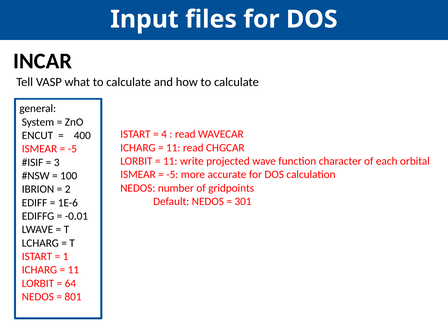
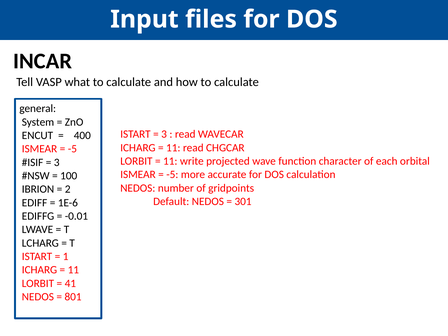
4 at (164, 134): 4 -> 3
64: 64 -> 41
